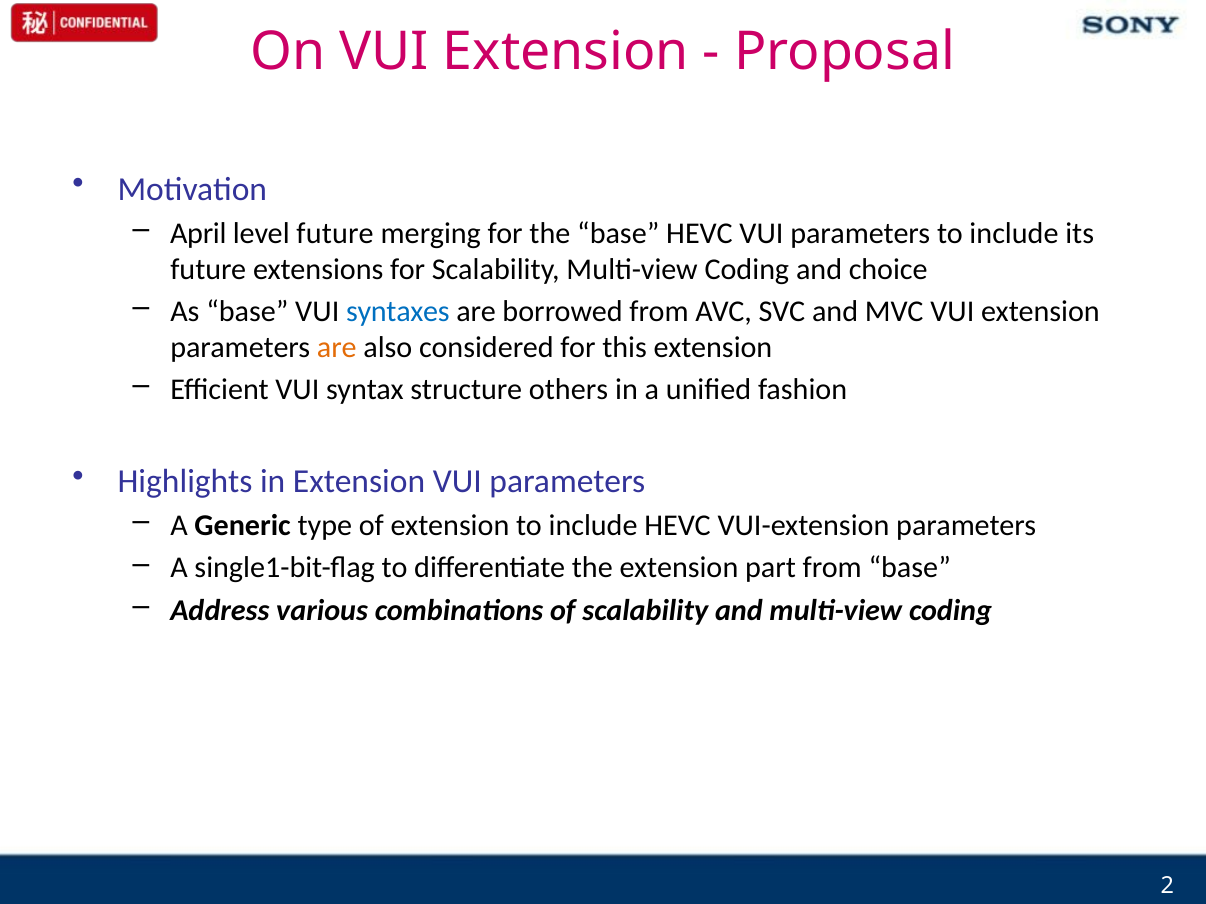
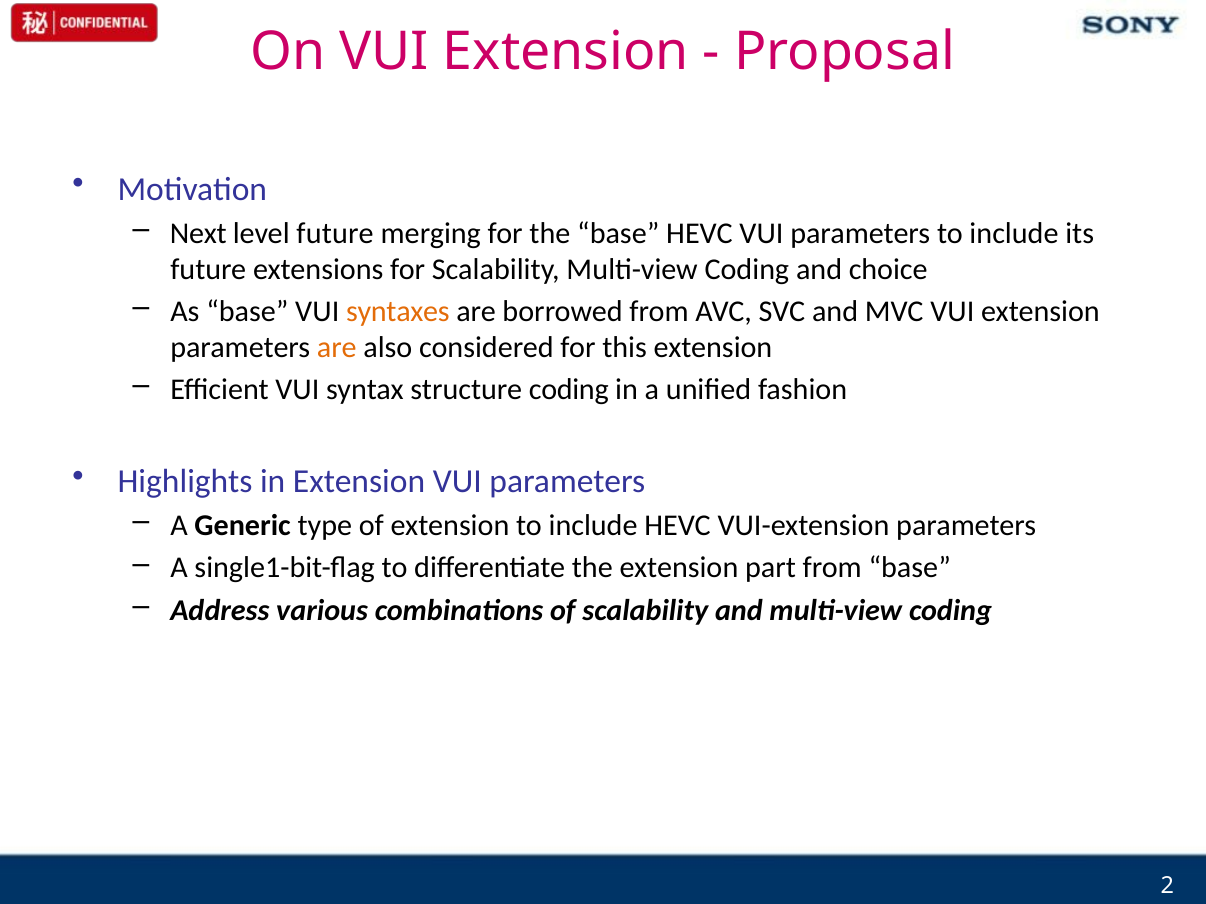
April: April -> Next
syntaxes colour: blue -> orange
structure others: others -> coding
